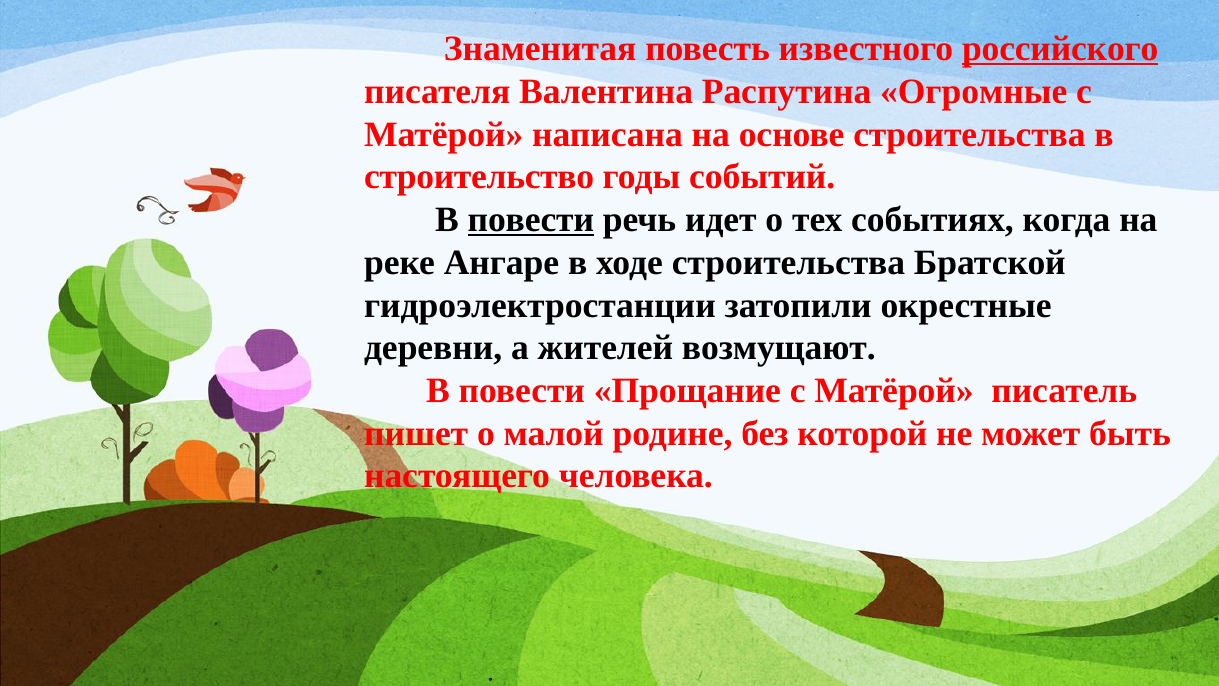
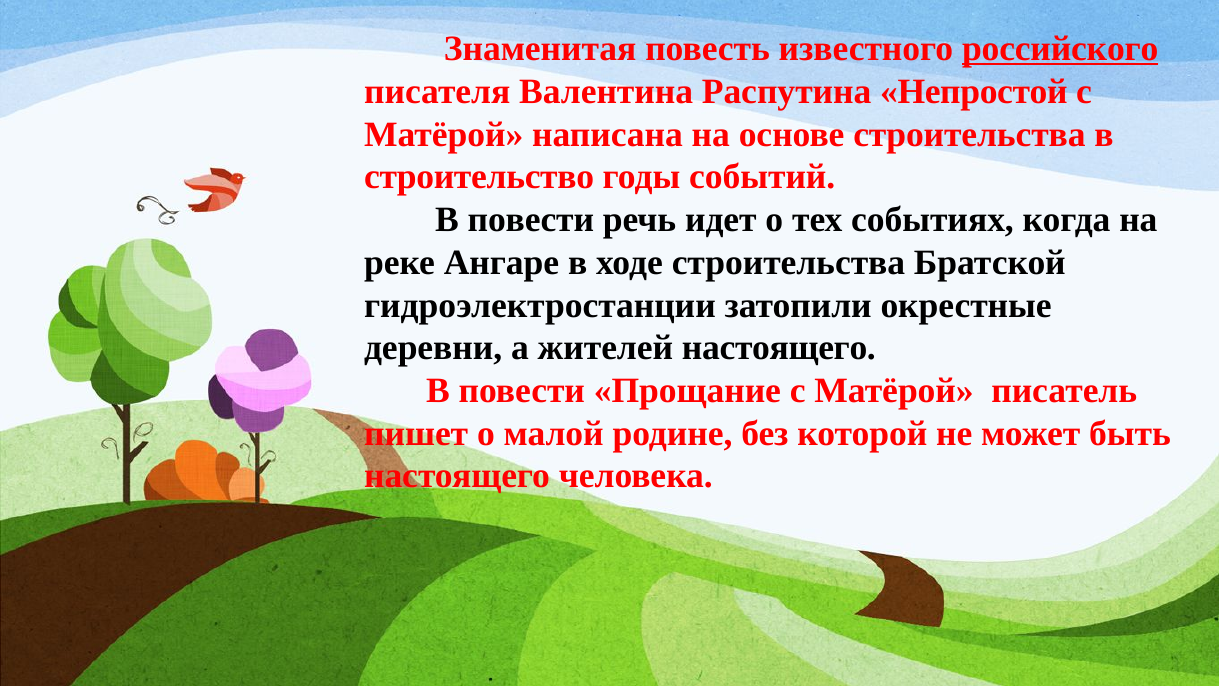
Огромные: Огромные -> Непростой
повести at (531, 220) underline: present -> none
жителей возмущают: возмущают -> настоящего
